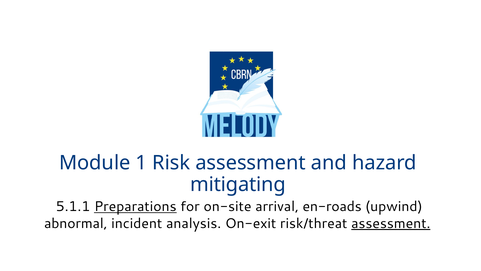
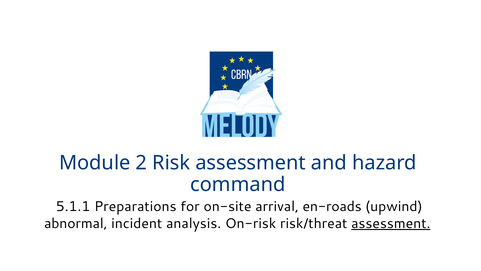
1: 1 -> 2
mitigating: mitigating -> command
Preparations underline: present -> none
On-exit: On-exit -> On-risk
